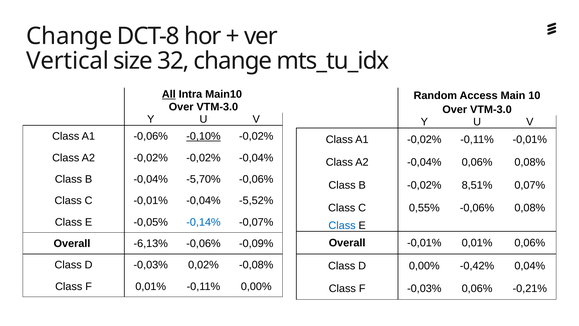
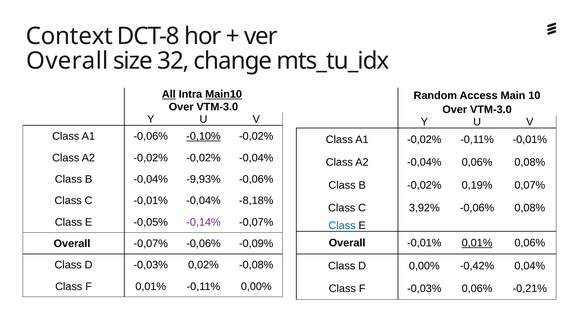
Change at (69, 36): Change -> Context
Vertical at (68, 61): Vertical -> Overall
Main10 underline: none -> present
-5,70%: -5,70% -> -9,93%
8,51%: 8,51% -> 0,19%
-5,52%: -5,52% -> -8,18%
0,55%: 0,55% -> 3,92%
-0,14% colour: blue -> purple
0,01% at (477, 243) underline: none -> present
Overall -6,13%: -6,13% -> -0,07%
